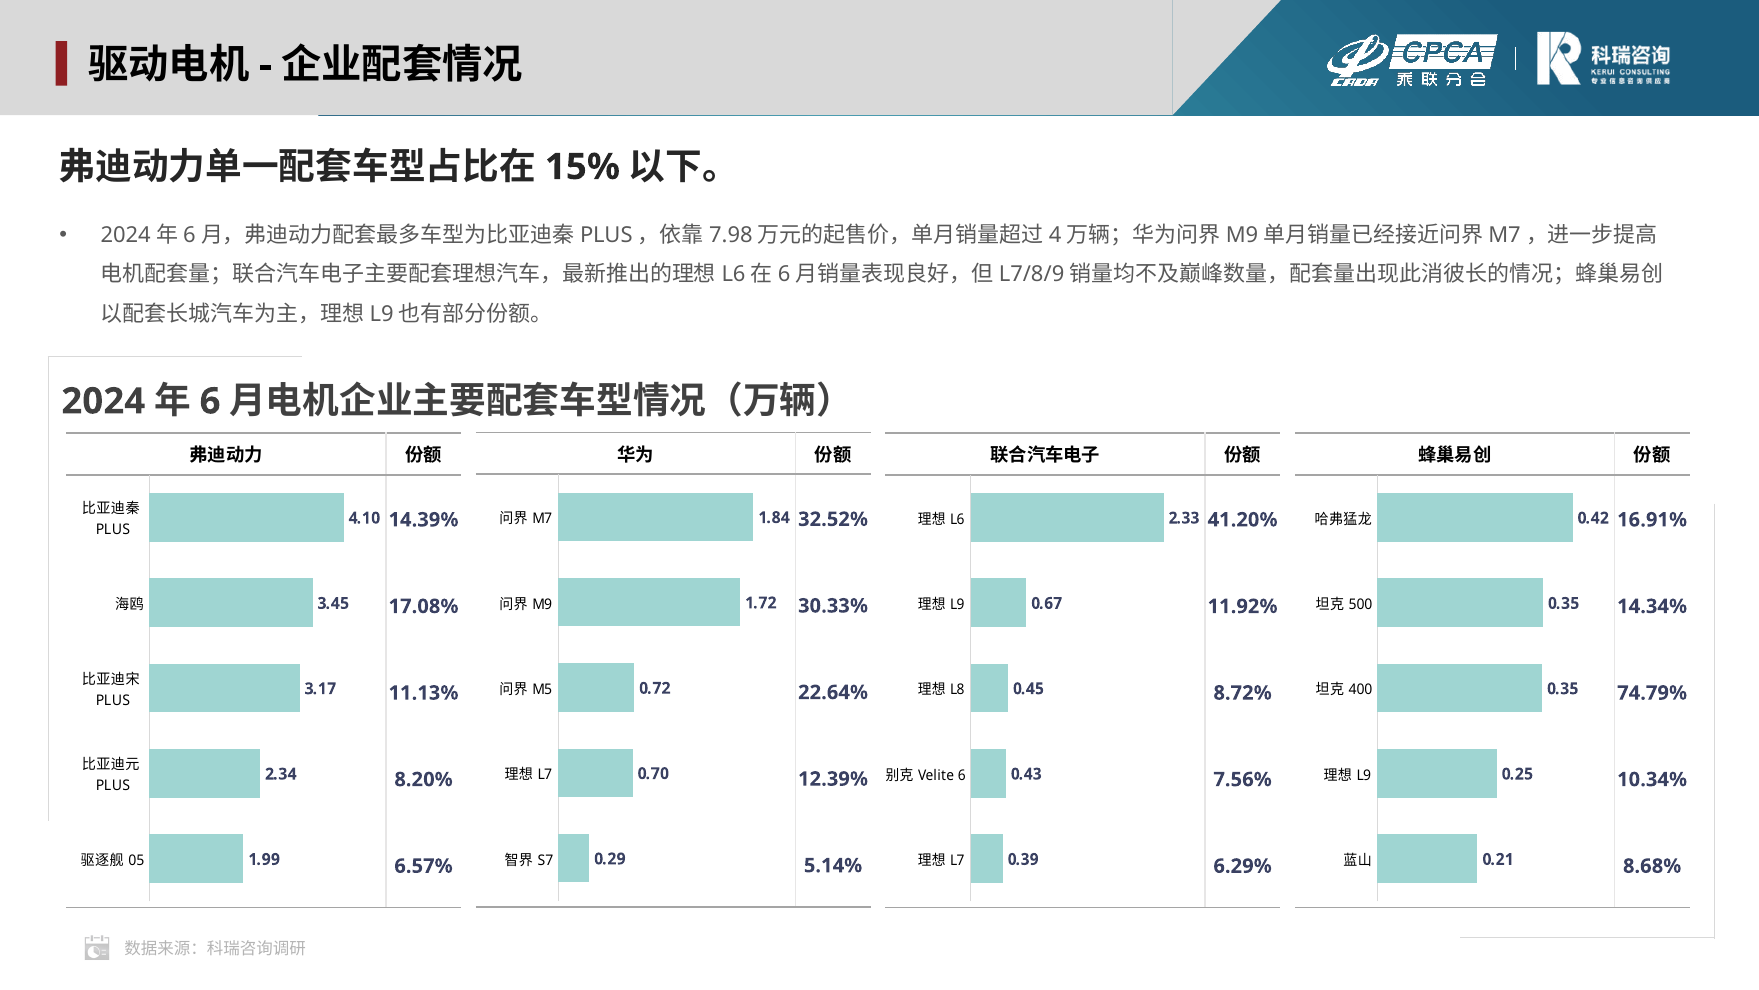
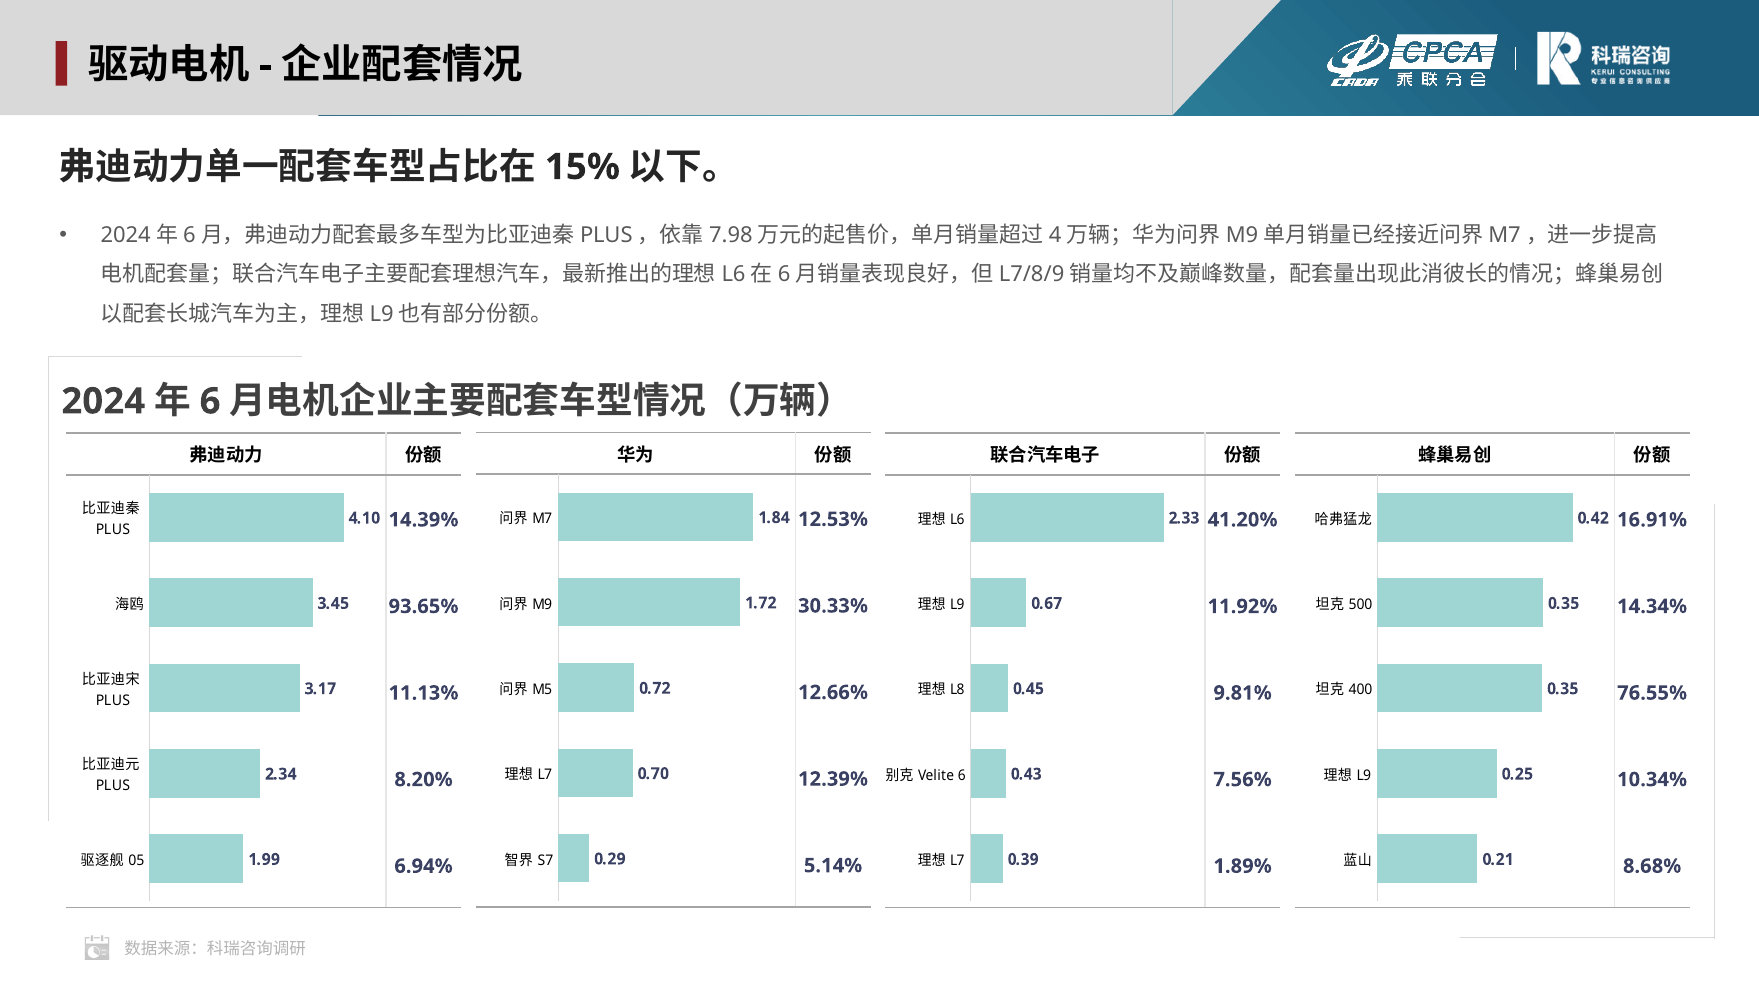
32.52%: 32.52% -> 12.53%
17.08%: 17.08% -> 93.65%
22.64%: 22.64% -> 12.66%
8.72%: 8.72% -> 9.81%
74.79%: 74.79% -> 76.55%
6.57%: 6.57% -> 6.94%
6.29%: 6.29% -> 1.89%
